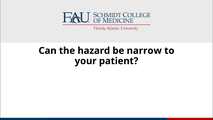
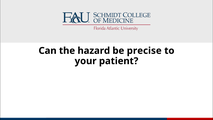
narrow: narrow -> precise
